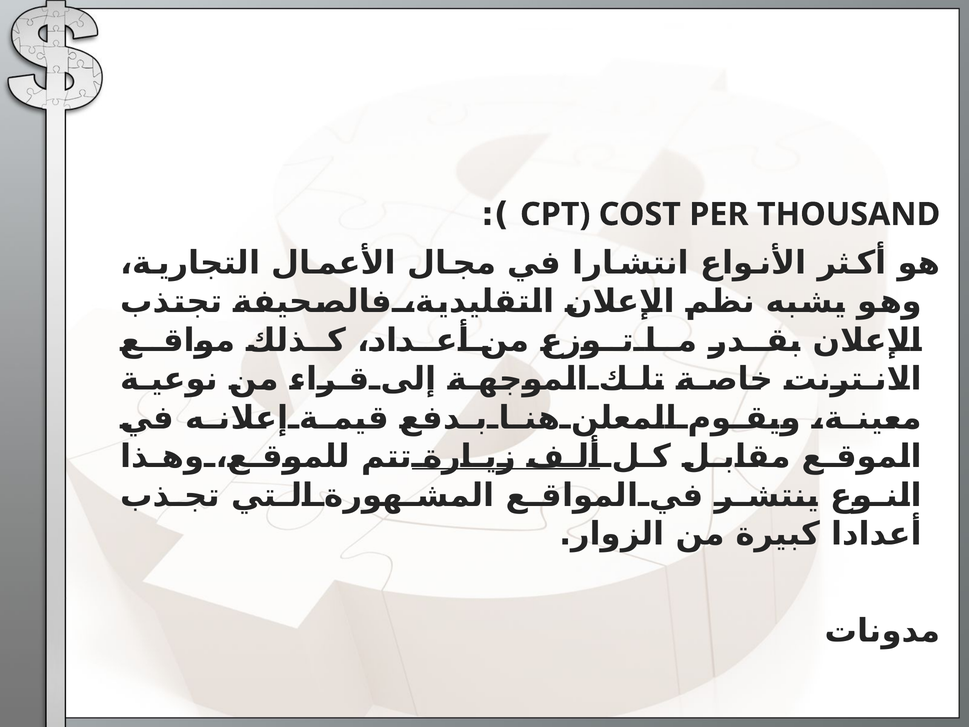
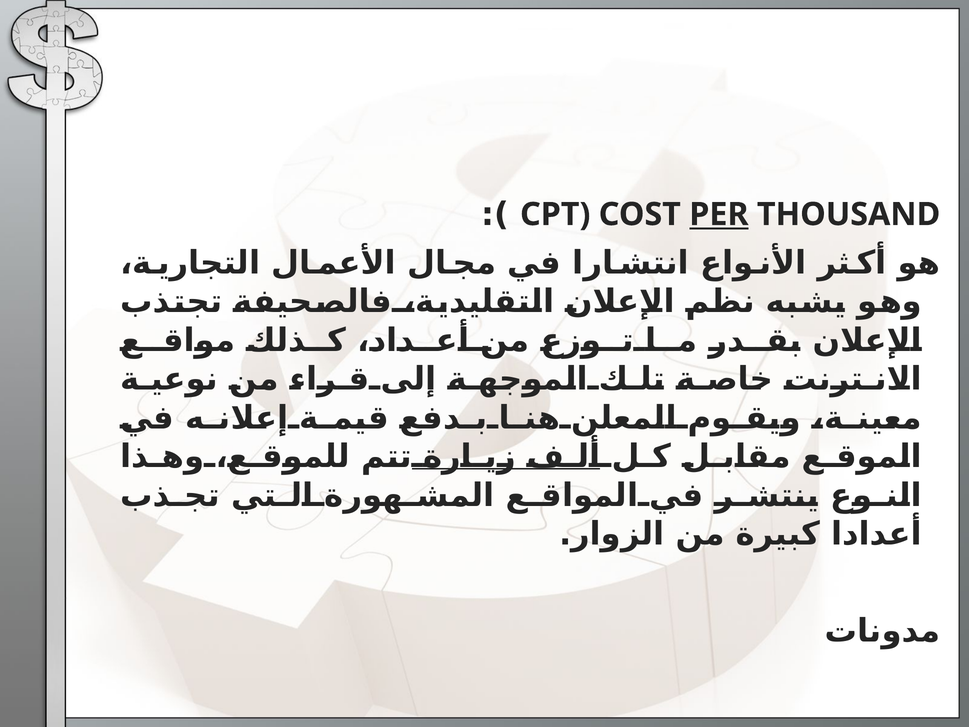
PER underline: none -> present
